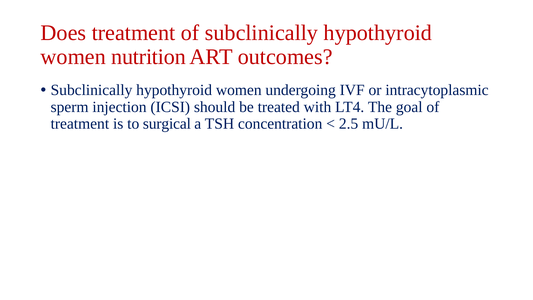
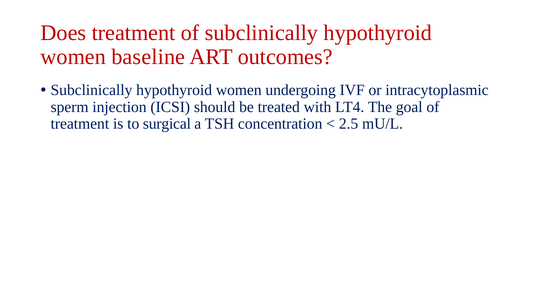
nutrition: nutrition -> baseline
